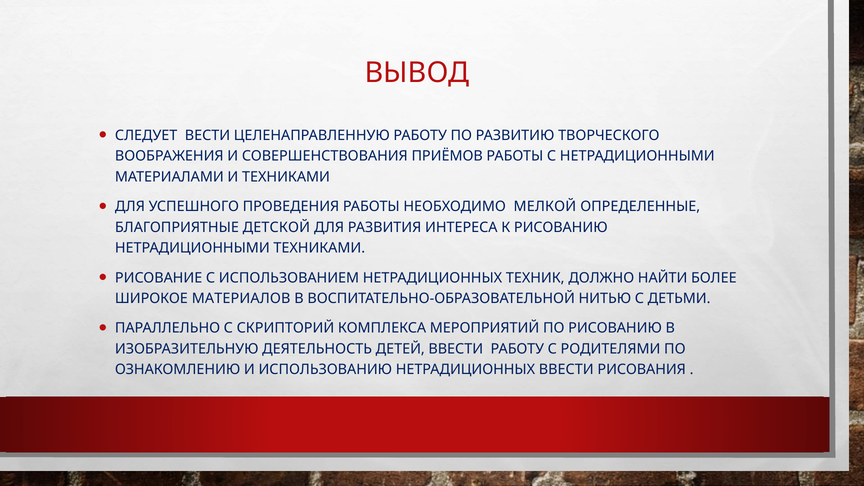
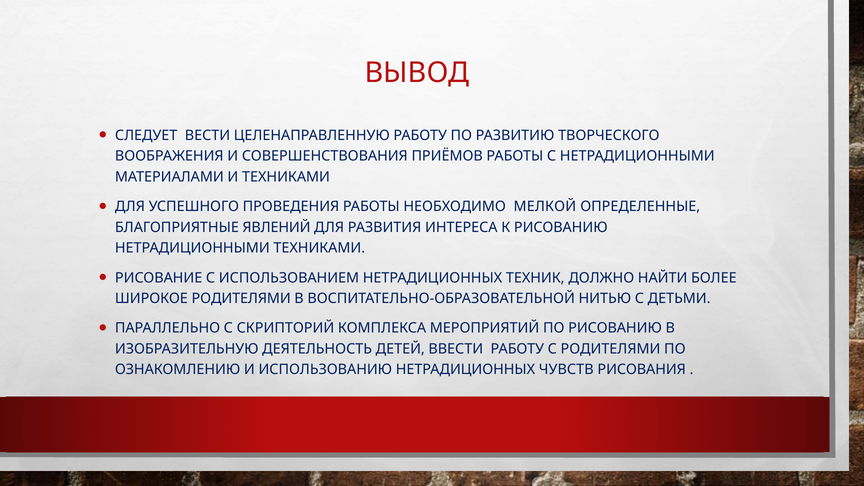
ДЕТСКОЙ: ДЕТСКОЙ -> ЯВЛЕНИЙ
ШИРОКОЕ МАТЕРИАЛОВ: МАТЕРИАЛОВ -> РОДИТЕЛЯМИ
НЕТРАДИЦИОННЫХ ВВЕСТИ: ВВЕСТИ -> ЧУВСТВ
